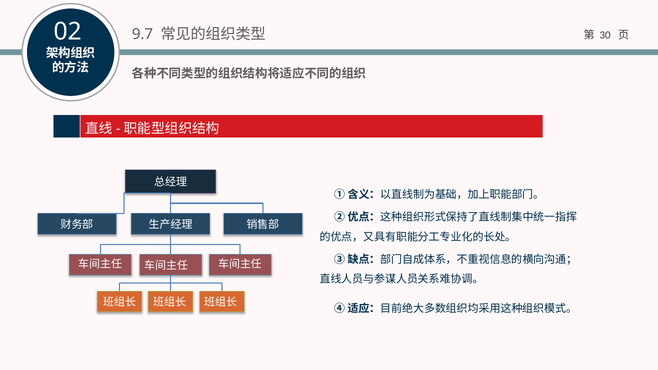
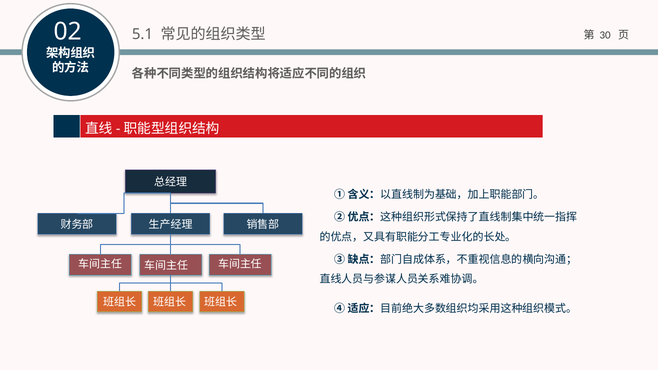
9.7: 9.7 -> 5.1
